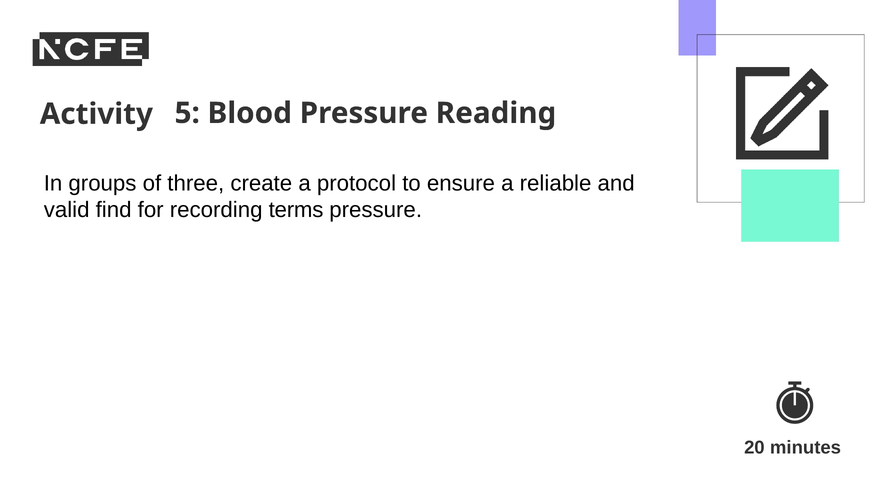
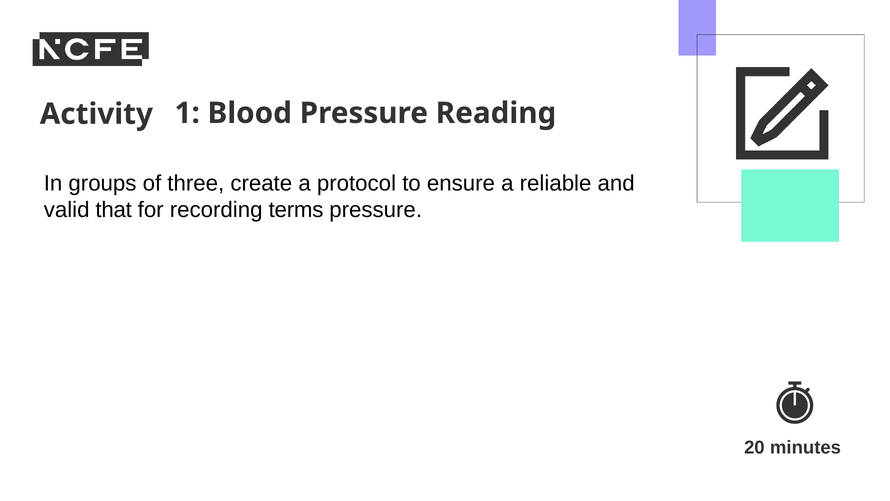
5: 5 -> 1
find: find -> that
